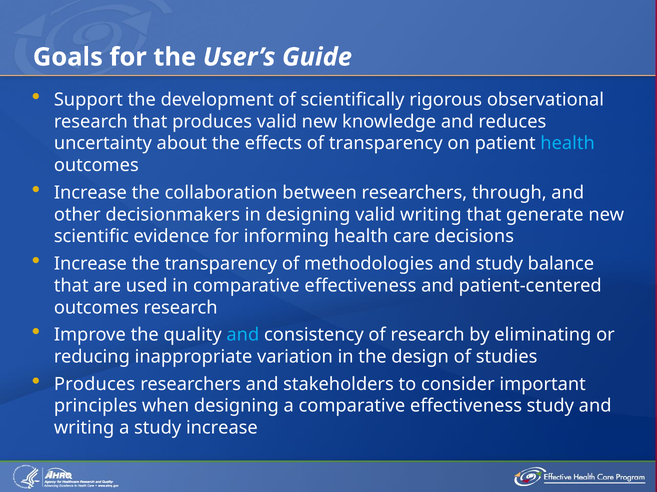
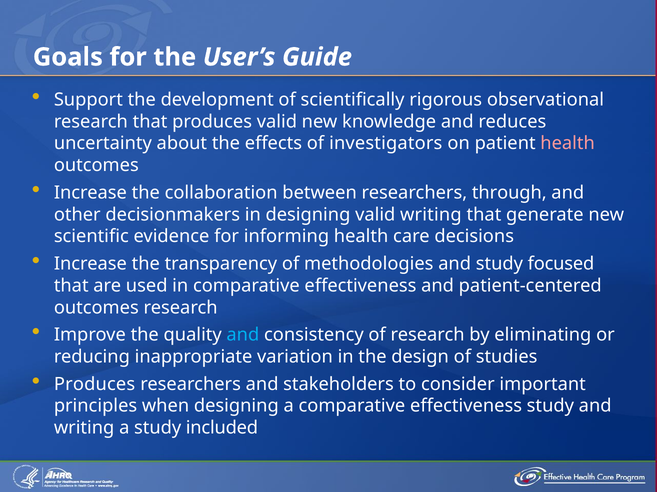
of transparency: transparency -> investigators
health at (568, 144) colour: light blue -> pink
balance: balance -> focused
study increase: increase -> included
